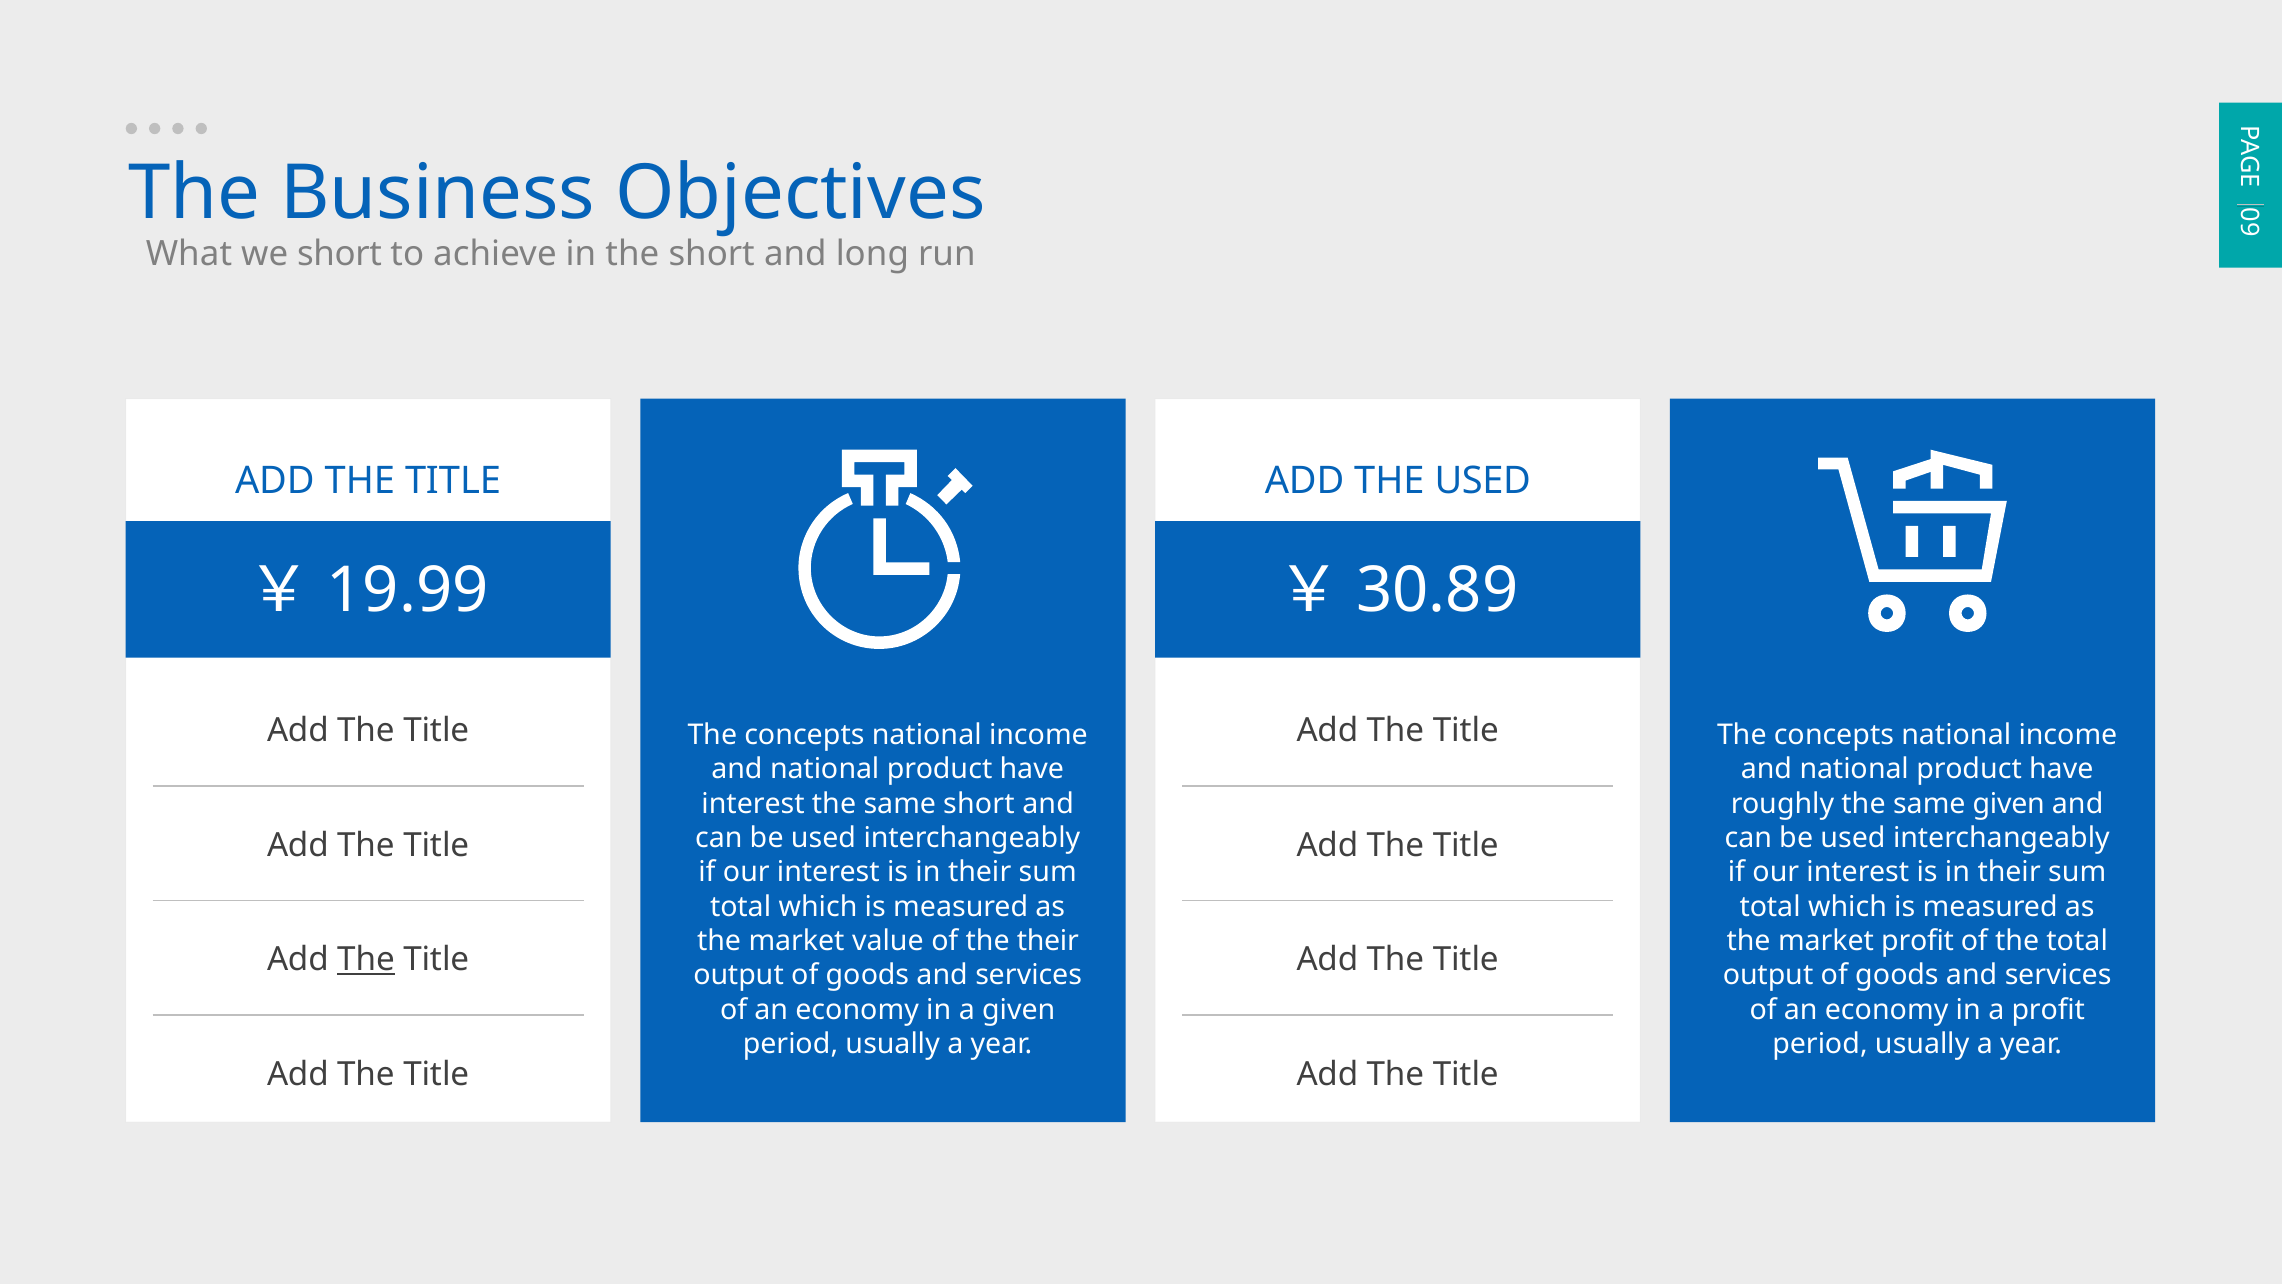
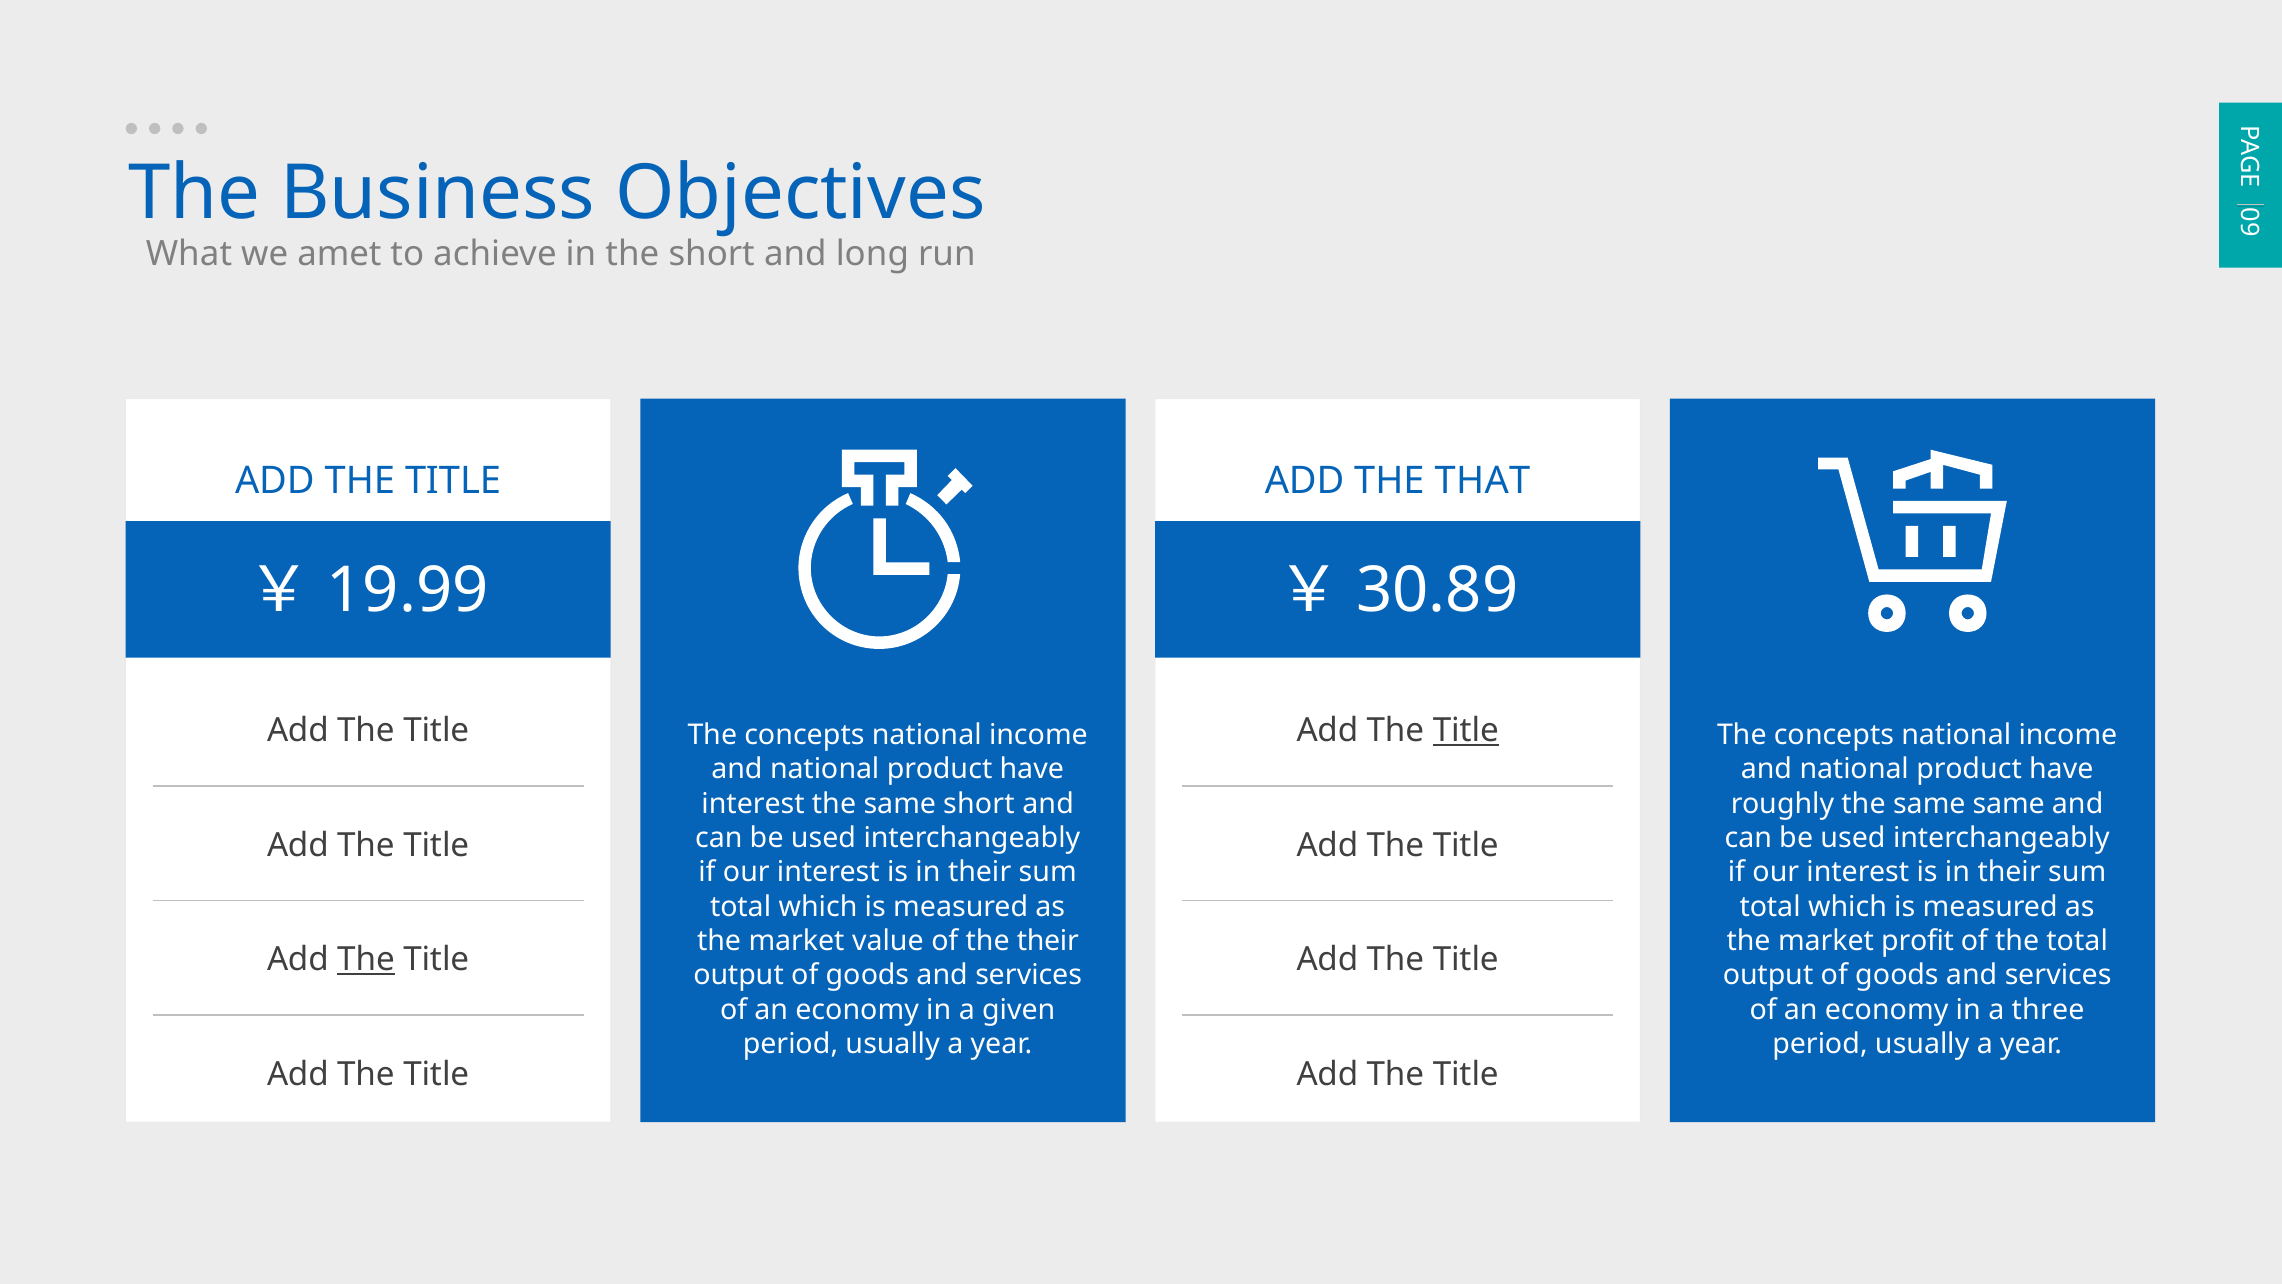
we short: short -> amet
THE USED: USED -> THAT
Title at (1466, 730) underline: none -> present
same given: given -> same
a profit: profit -> three
